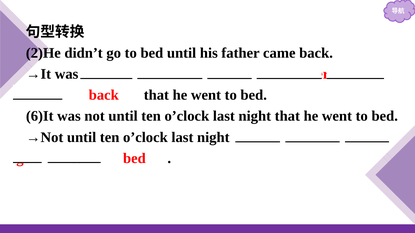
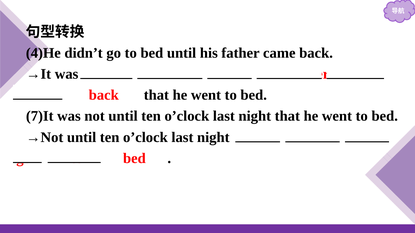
2)He: 2)He -> 4)He
6)It: 6)It -> 7)It
